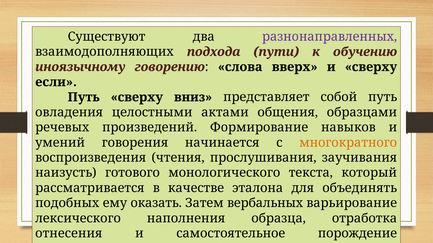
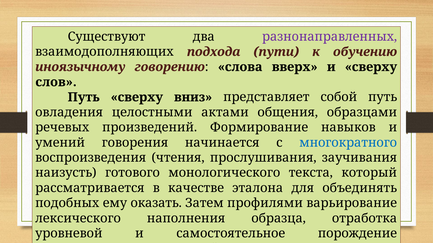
если: если -> слов
многократного colour: orange -> blue
вербальных: вербальных -> профилями
отнесения: отнесения -> уровневой
